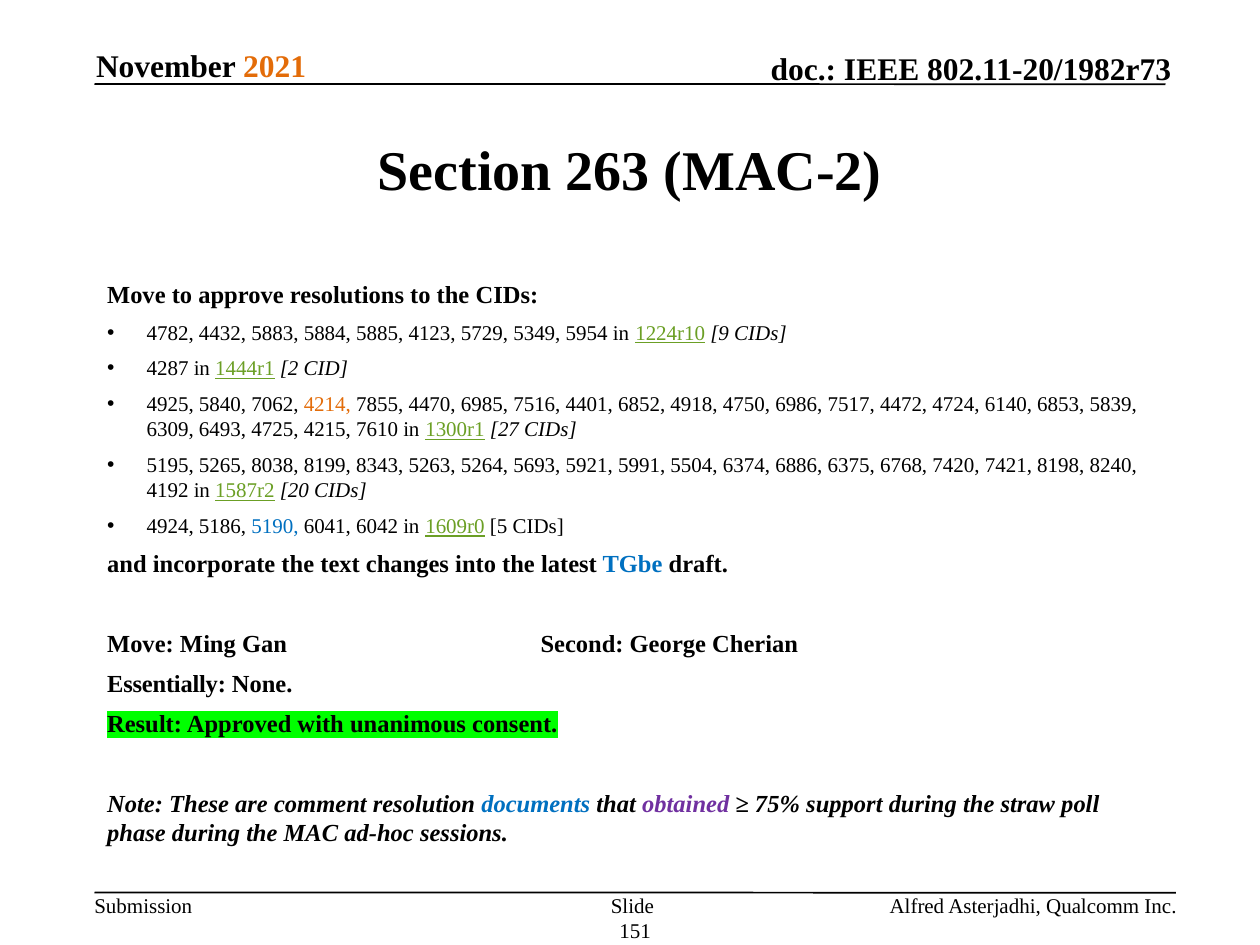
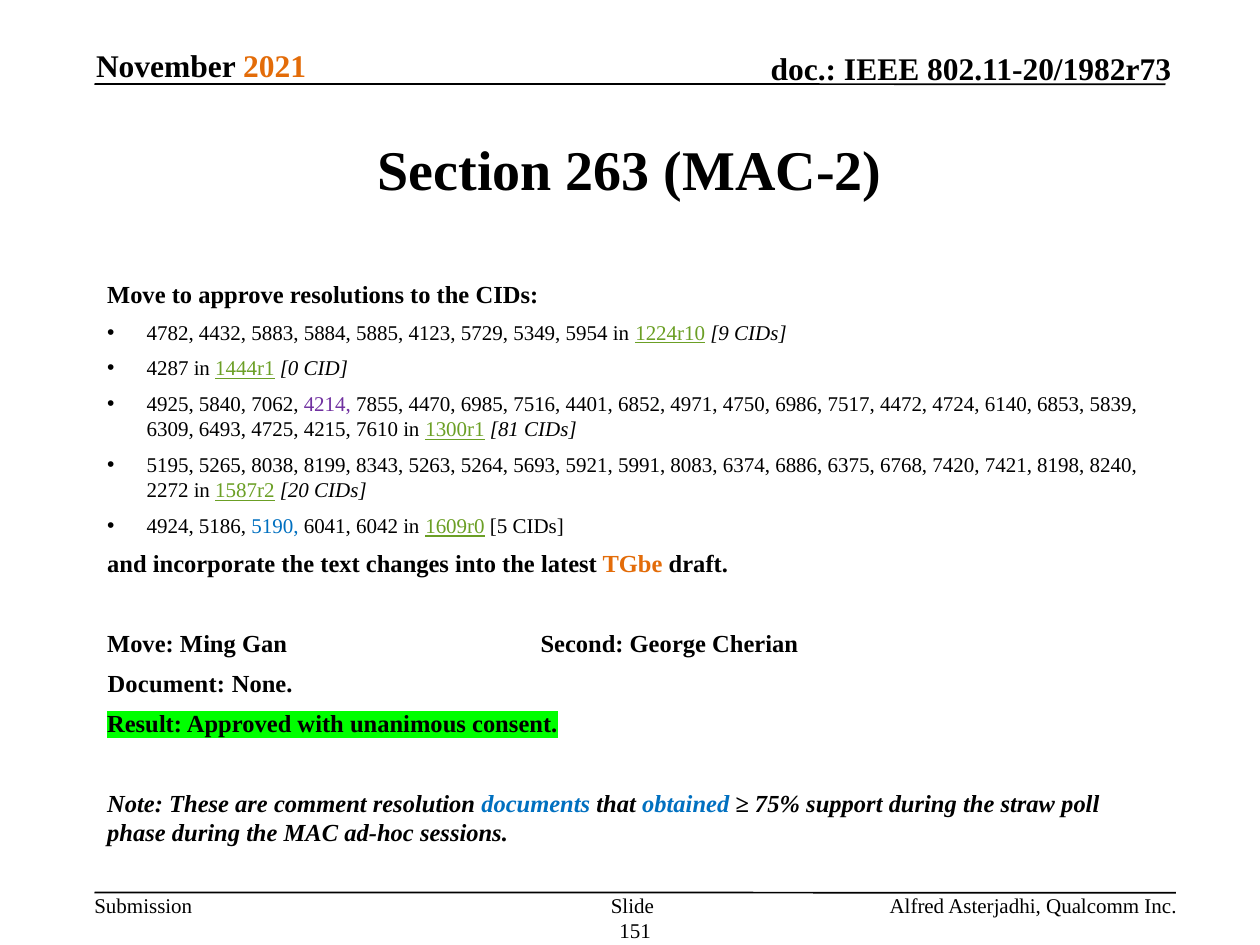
2: 2 -> 0
4214 colour: orange -> purple
4918: 4918 -> 4971
27: 27 -> 81
5504: 5504 -> 8083
4192: 4192 -> 2272
TGbe colour: blue -> orange
Essentially: Essentially -> Document
obtained colour: purple -> blue
